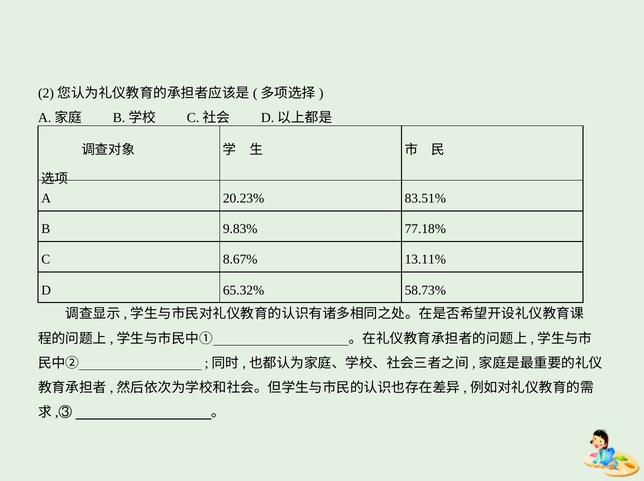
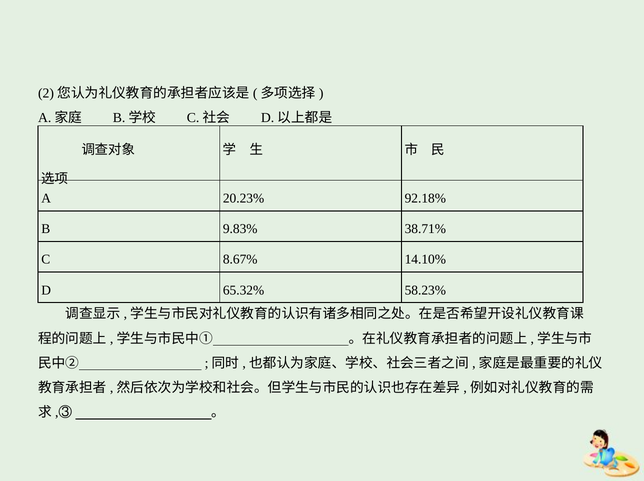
83.51%: 83.51% -> 92.18%
77.18%: 77.18% -> 38.71%
13.11%: 13.11% -> 14.10%
58.73%: 58.73% -> 58.23%
